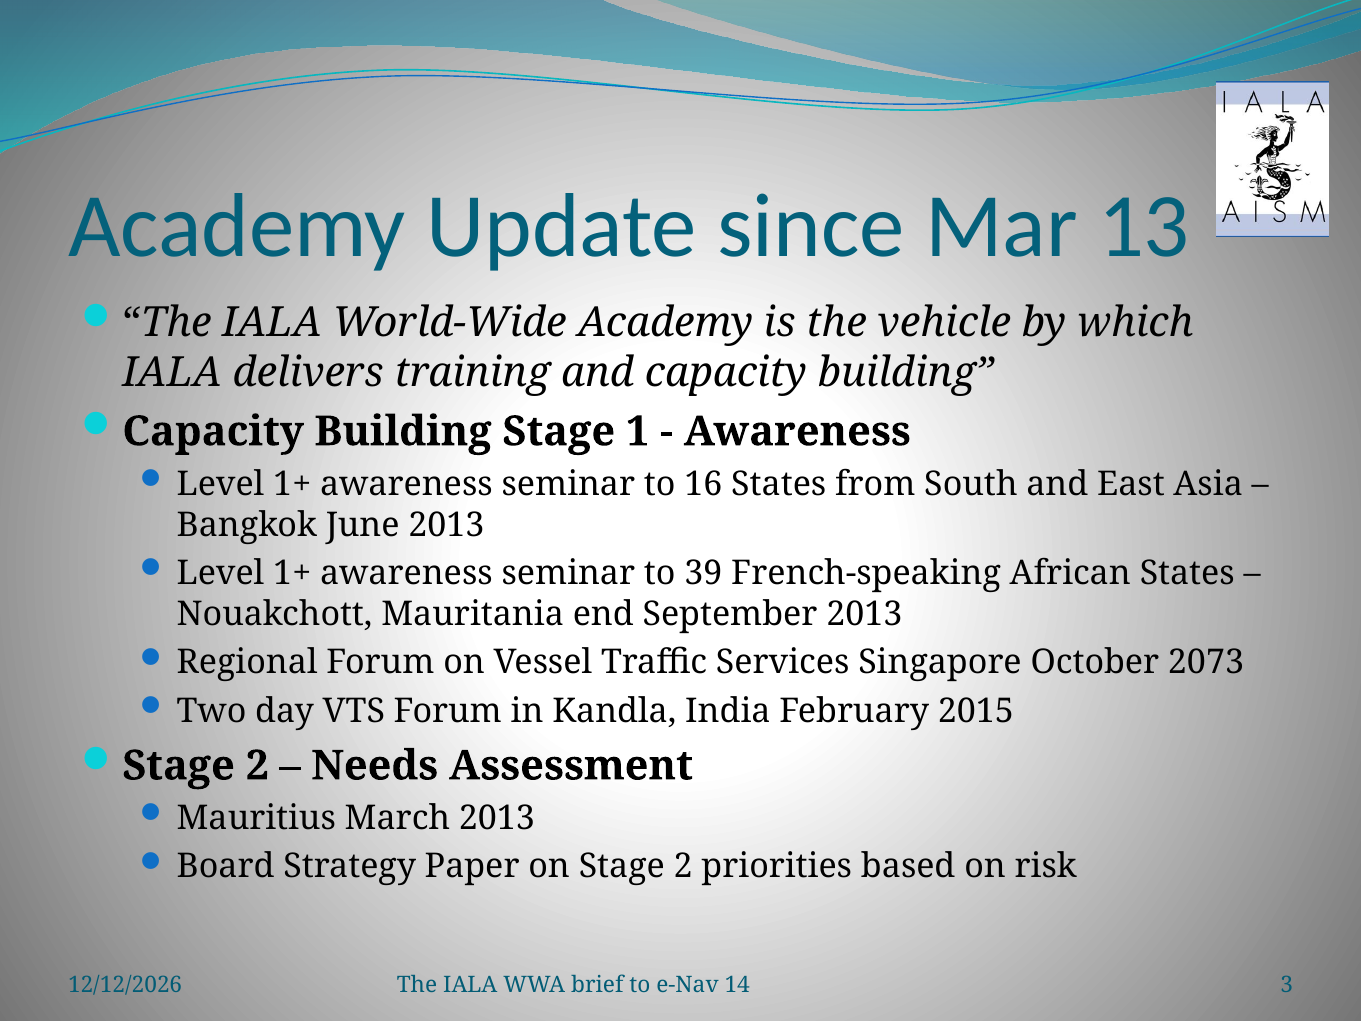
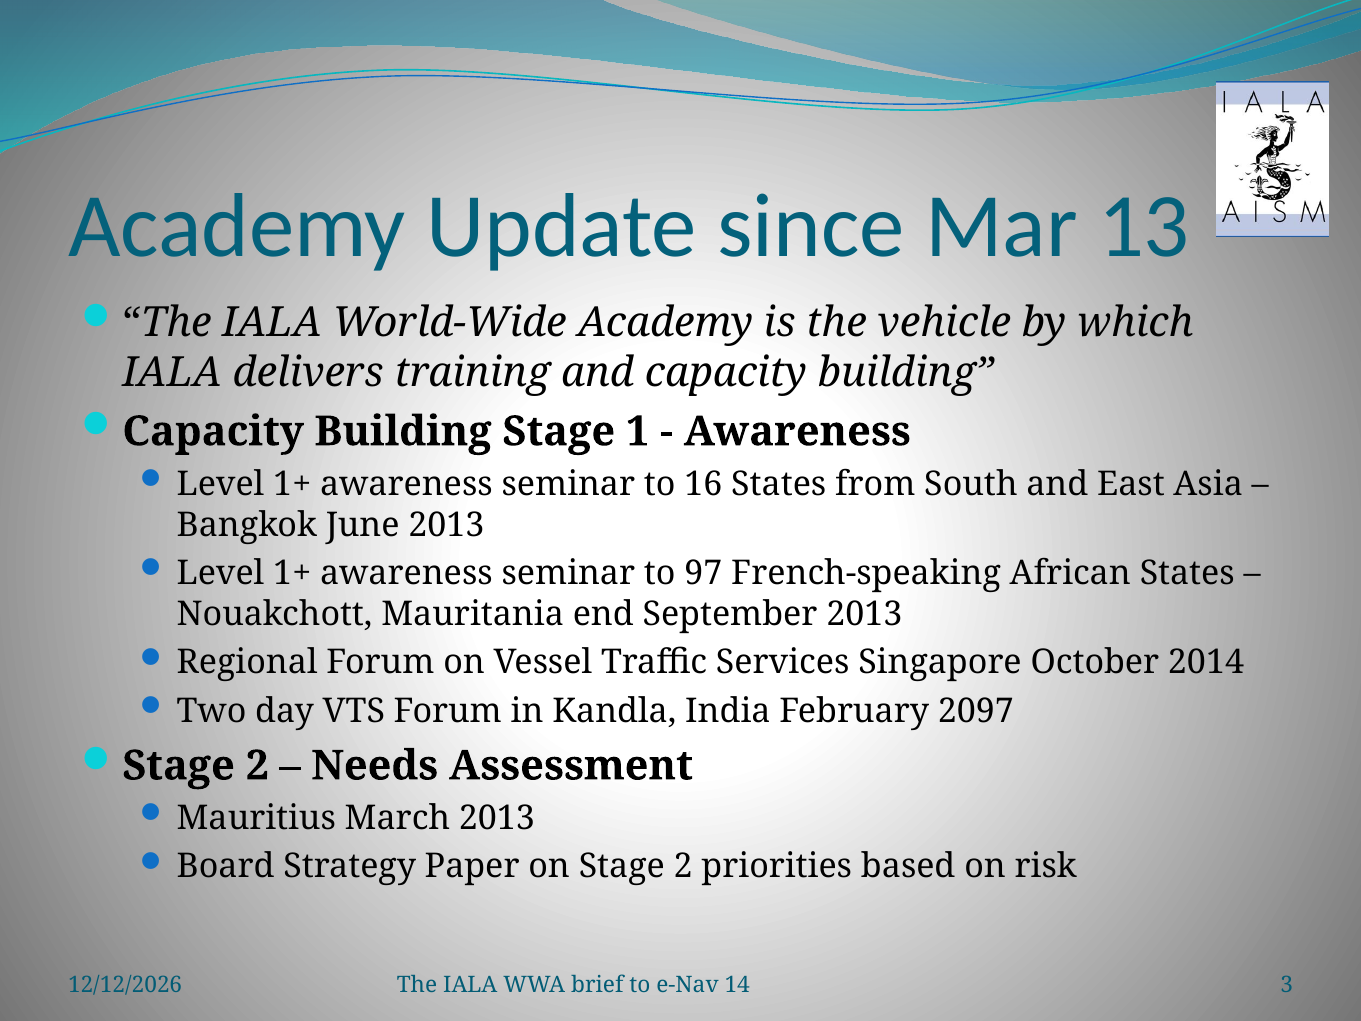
39: 39 -> 97
2073: 2073 -> 2014
2015: 2015 -> 2097
